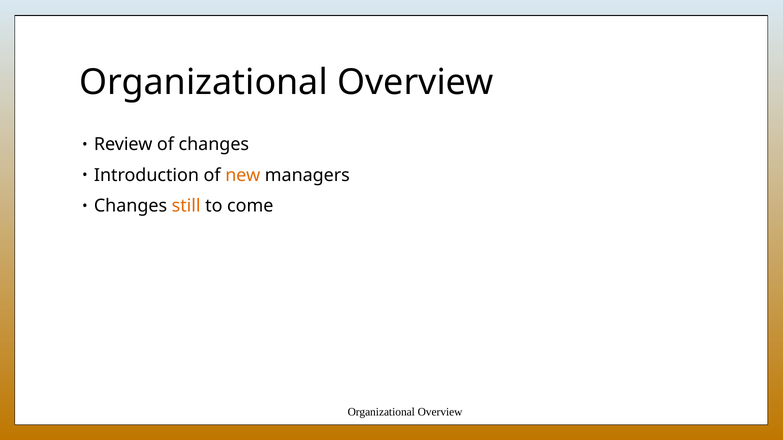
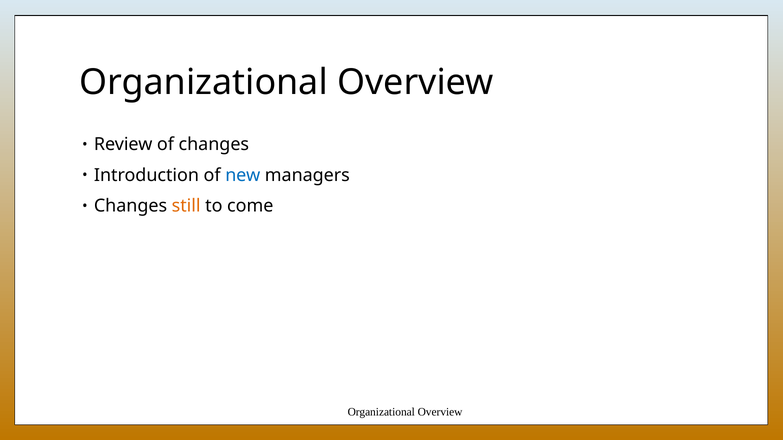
new colour: orange -> blue
